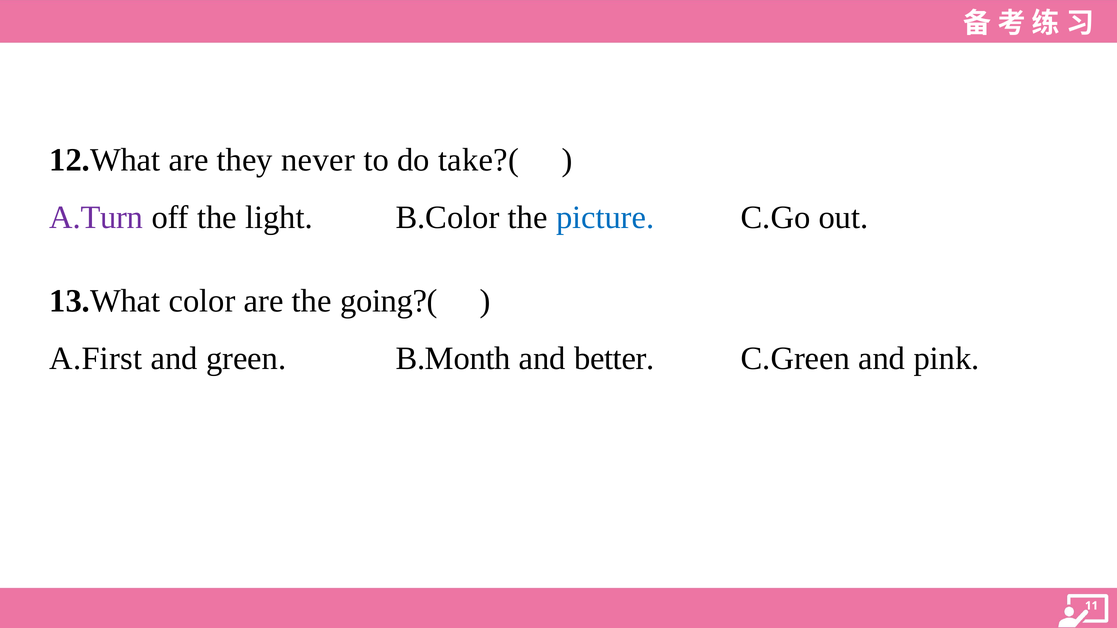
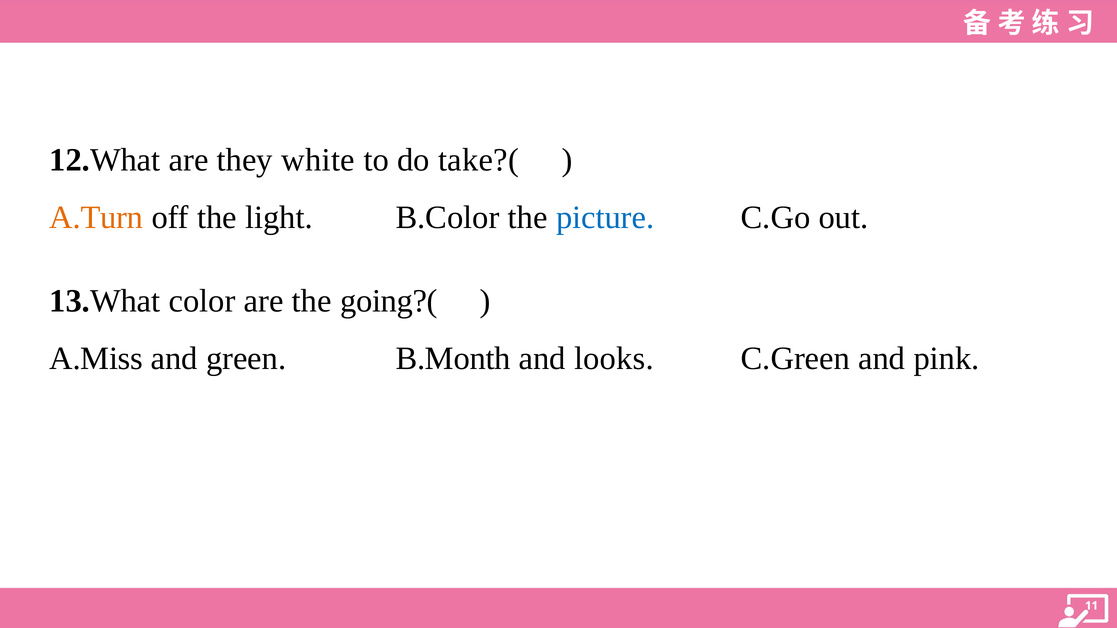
never: never -> white
A.Turn colour: purple -> orange
A.First: A.First -> A.Miss
better: better -> looks
